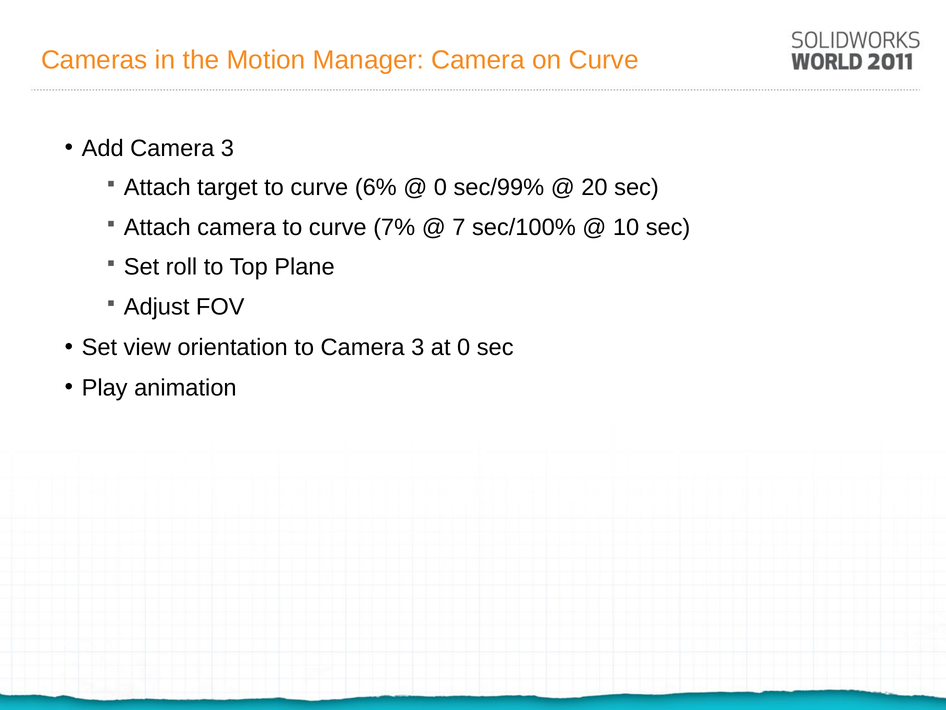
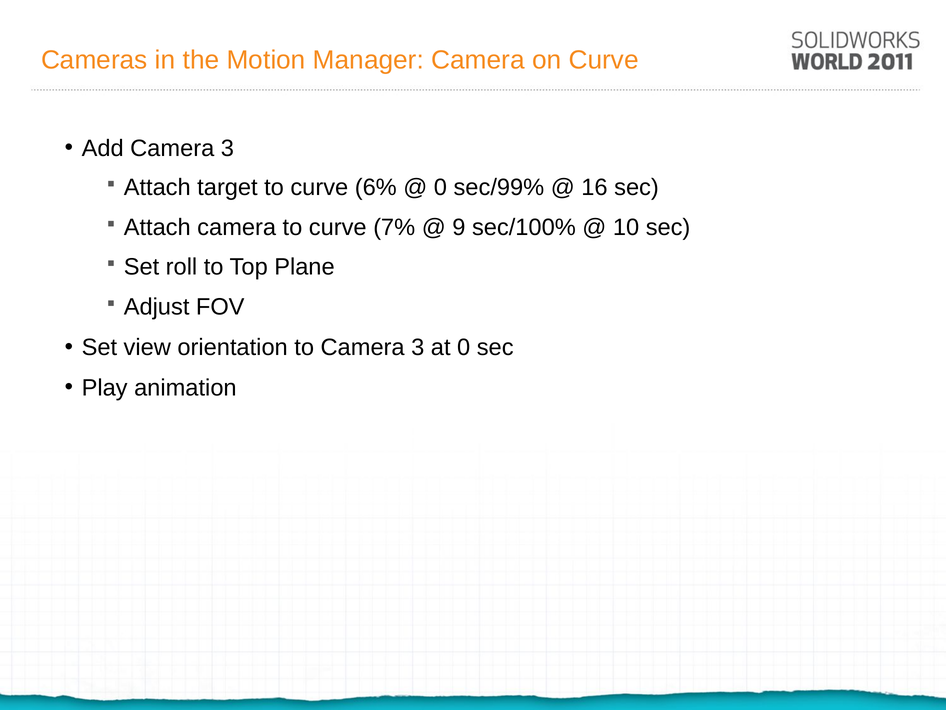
20: 20 -> 16
7: 7 -> 9
